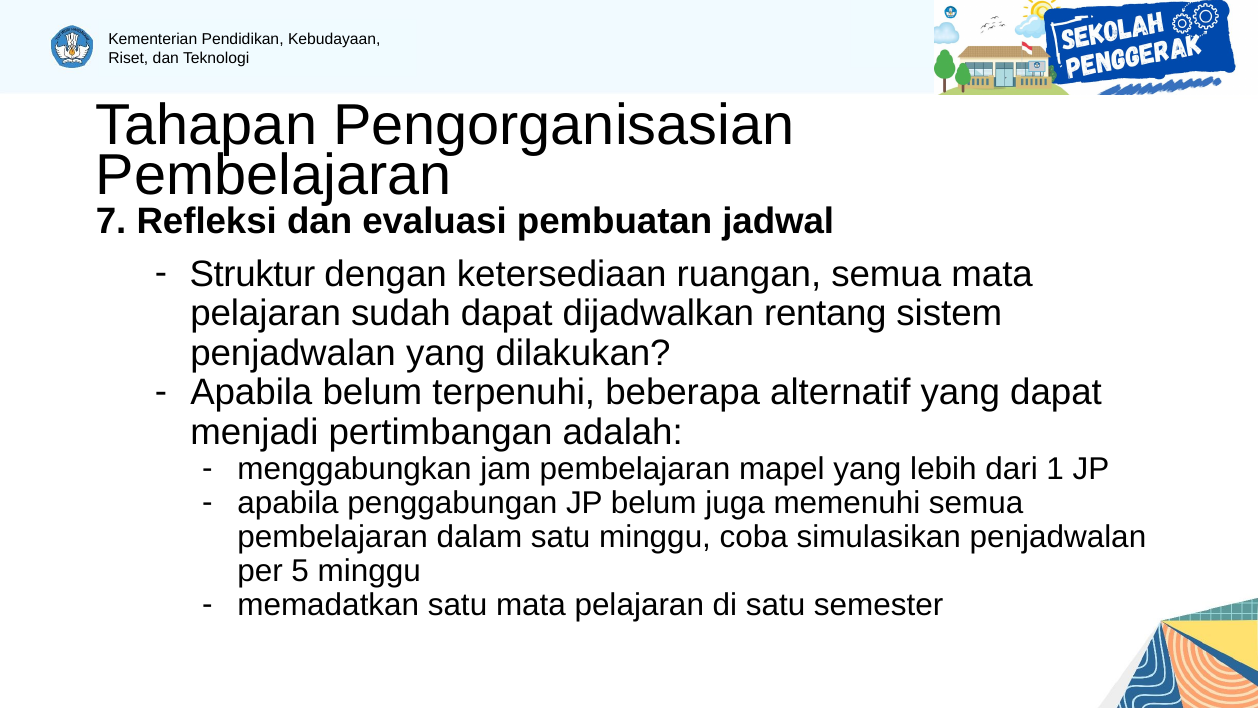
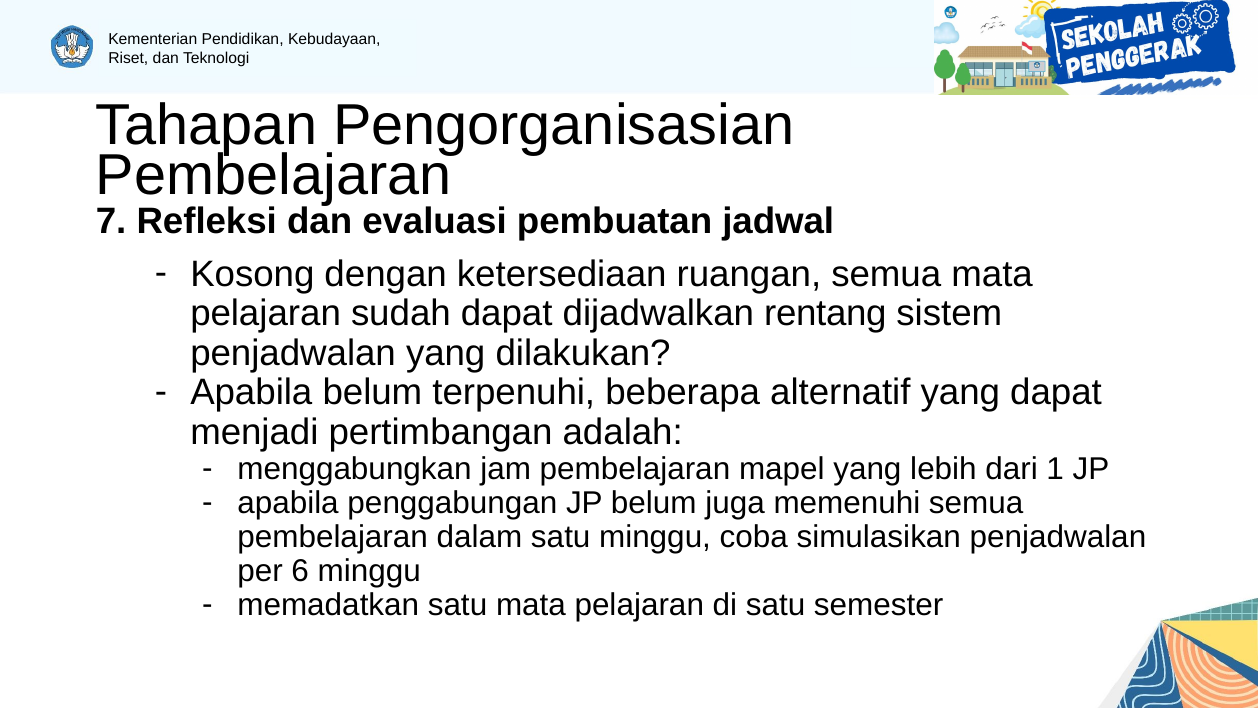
Struktur: Struktur -> Kosong
5: 5 -> 6
